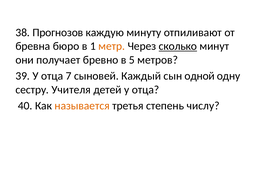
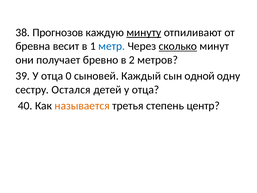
минуту underline: none -> present
бюро: бюро -> весит
метр colour: orange -> blue
5: 5 -> 2
7: 7 -> 0
Учителя: Учителя -> Остался
числу: числу -> центр
